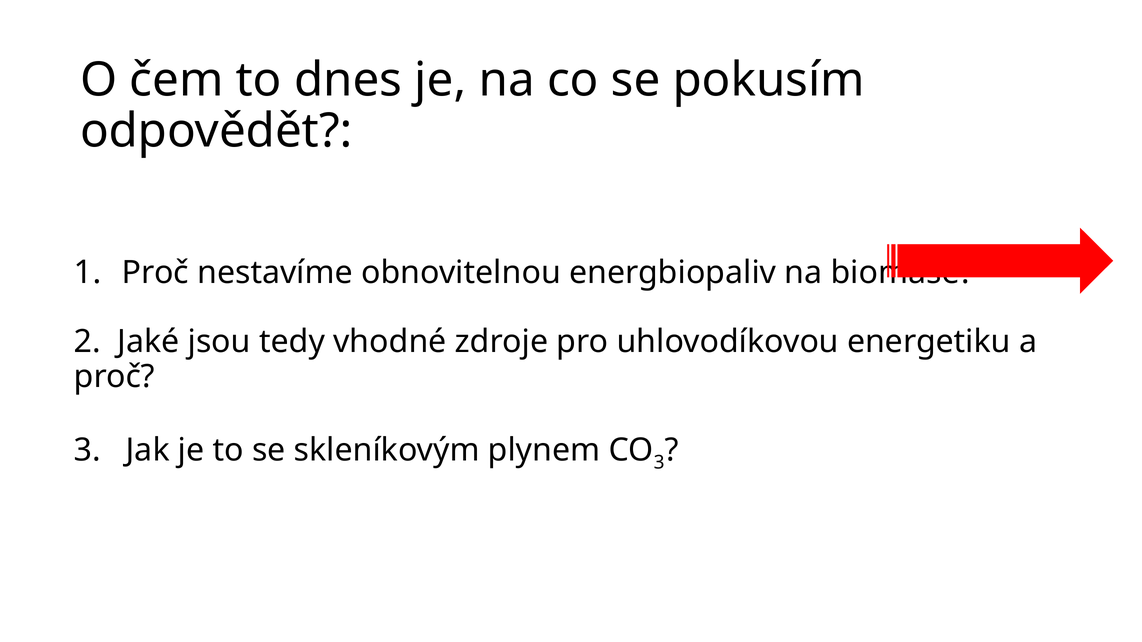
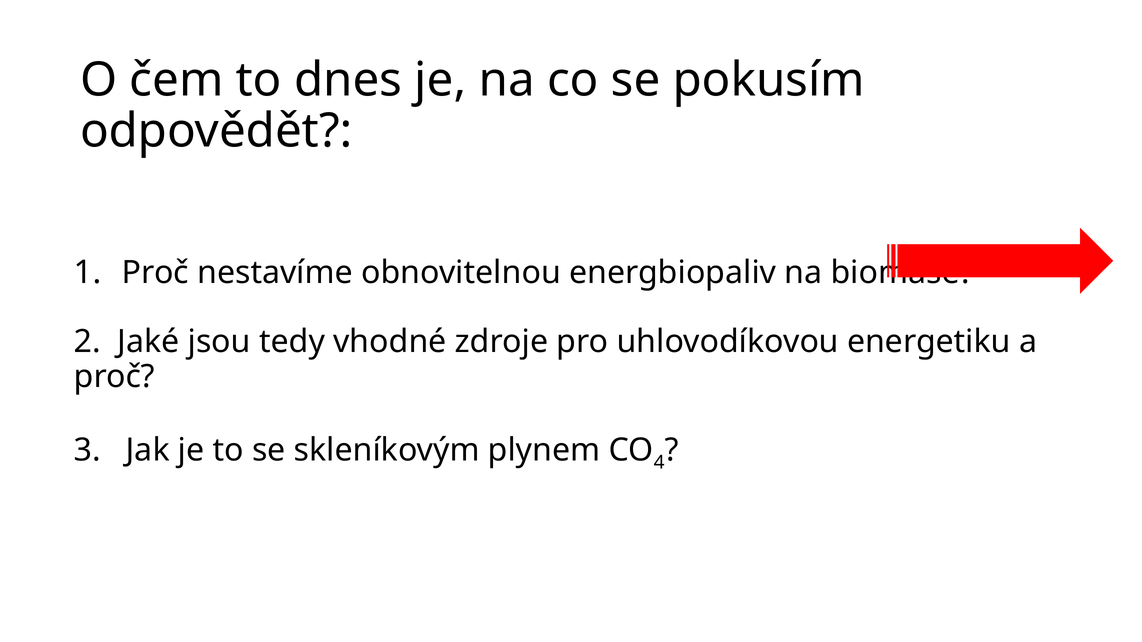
CO 3: 3 -> 4
